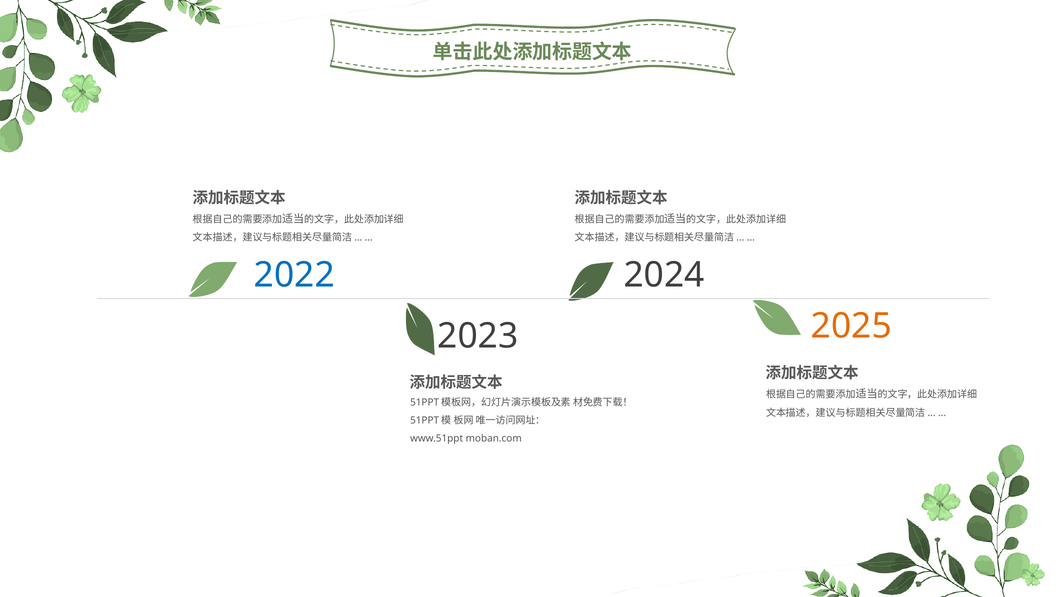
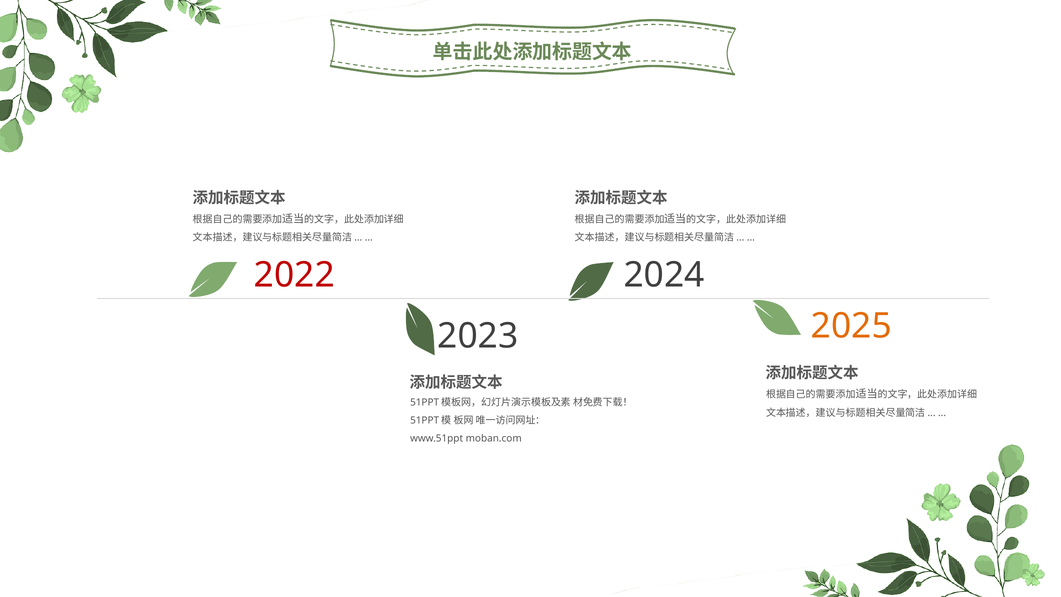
2022 colour: blue -> red
